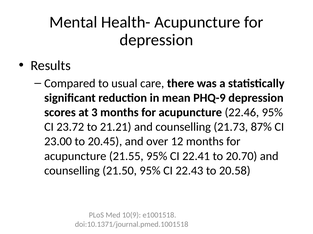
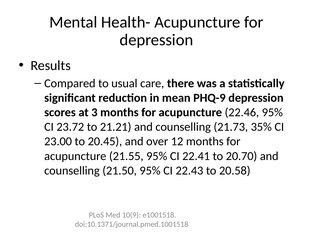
87%: 87% -> 35%
